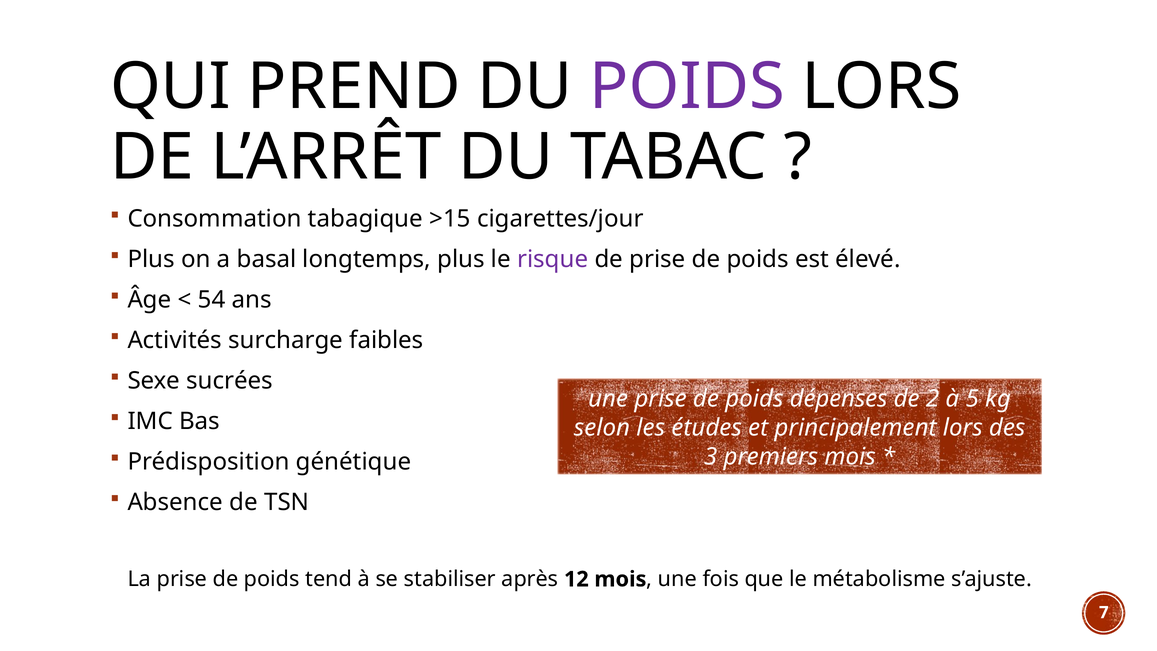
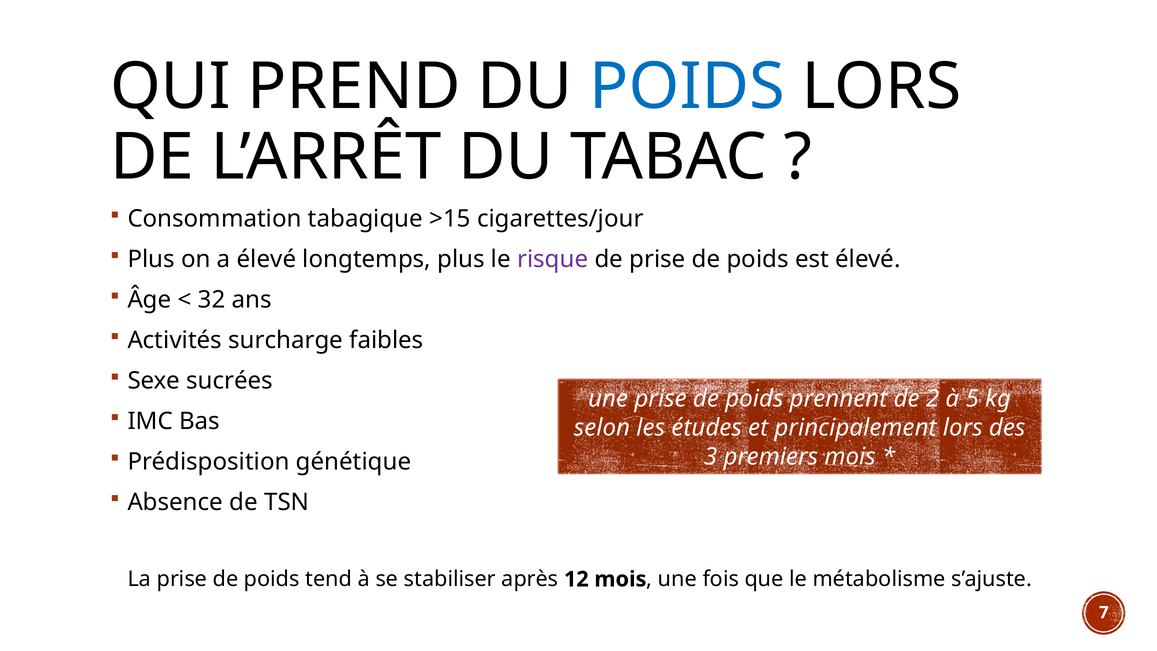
POIDS at (687, 87) colour: purple -> blue
a basal: basal -> élevé
54: 54 -> 32
dépenses: dépenses -> prennent
